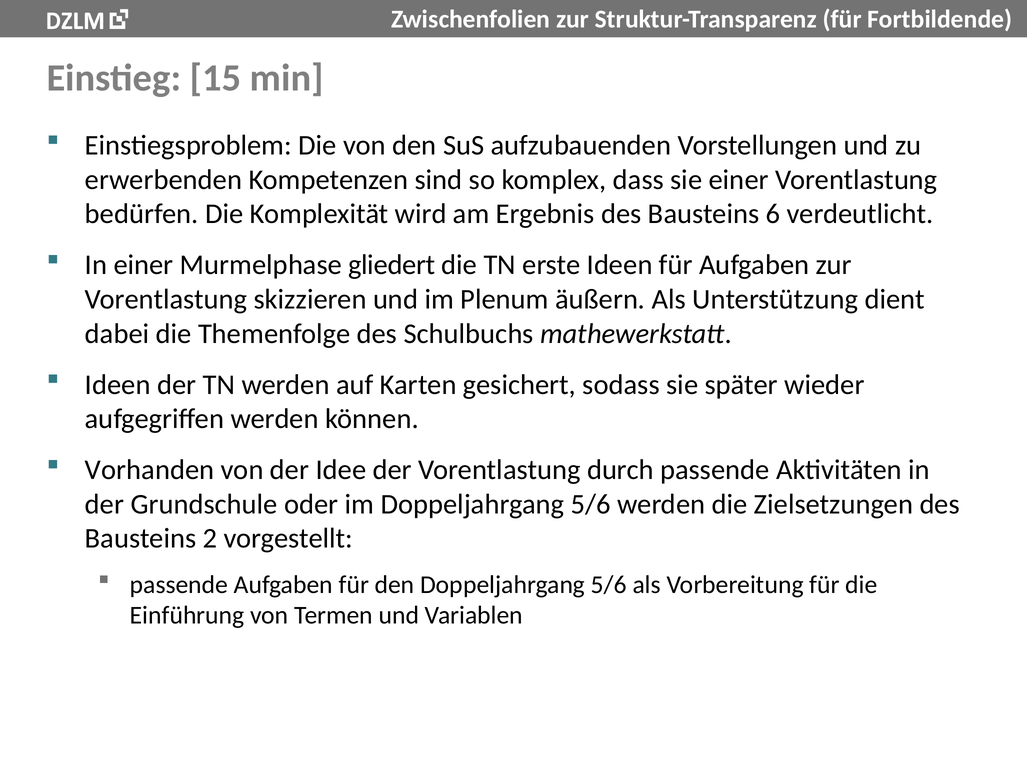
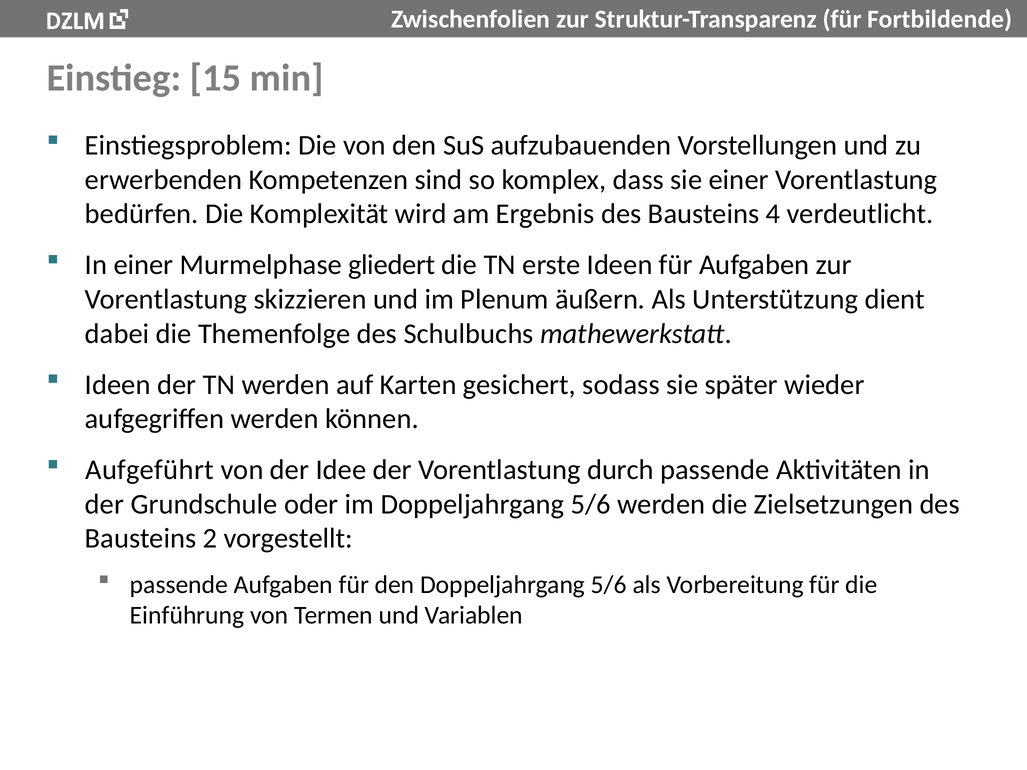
6: 6 -> 4
Vorhanden: Vorhanden -> Aufgeführt
